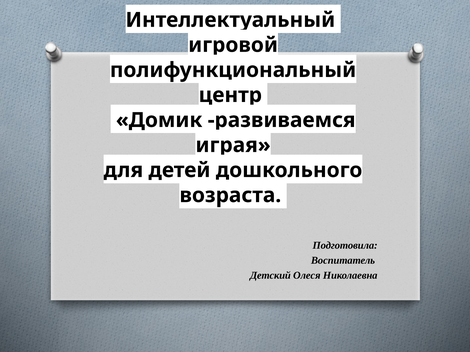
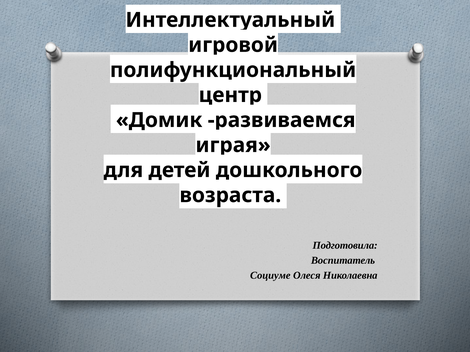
Детский at (270, 276): Детский -> Социуме
